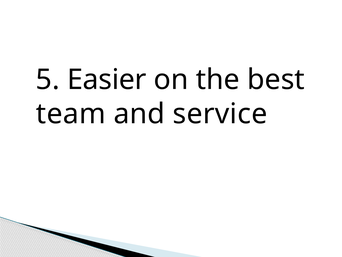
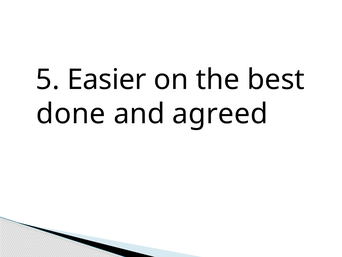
team: team -> done
service: service -> agreed
